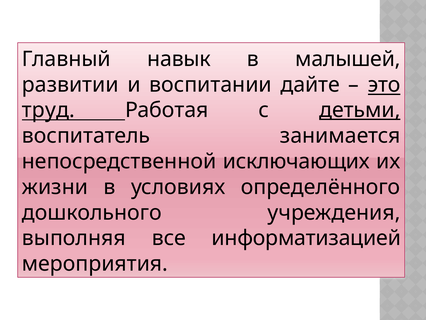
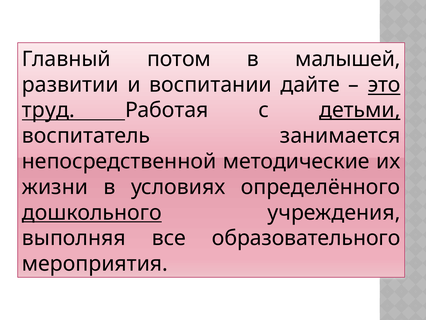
навык: навык -> потом
исключающих: исключающих -> методические
дошкольного underline: none -> present
информатизацией: информатизацией -> образовательного
